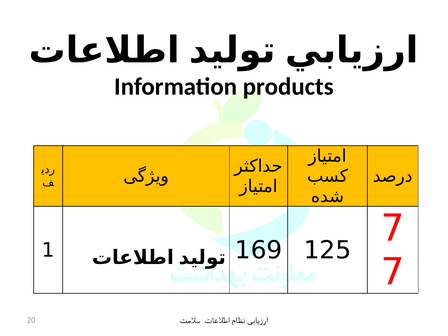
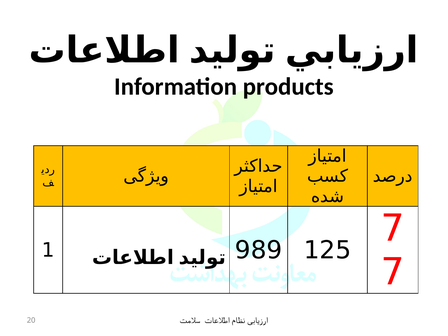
169: 169 -> 989
